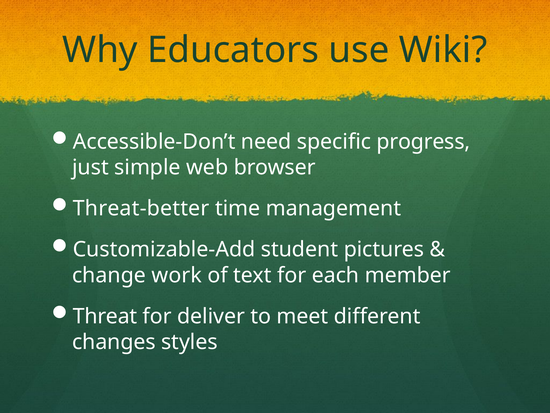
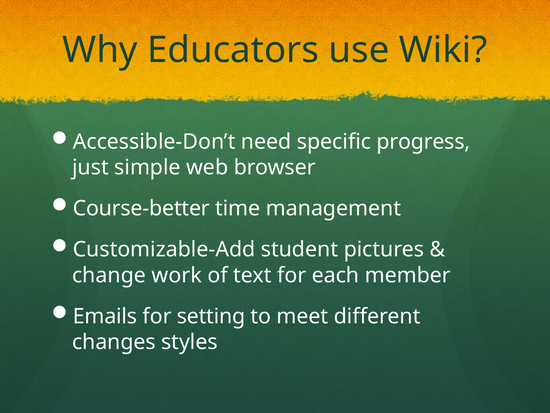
Threat-better: Threat-better -> Course-better
Threat: Threat -> Emails
deliver: deliver -> setting
